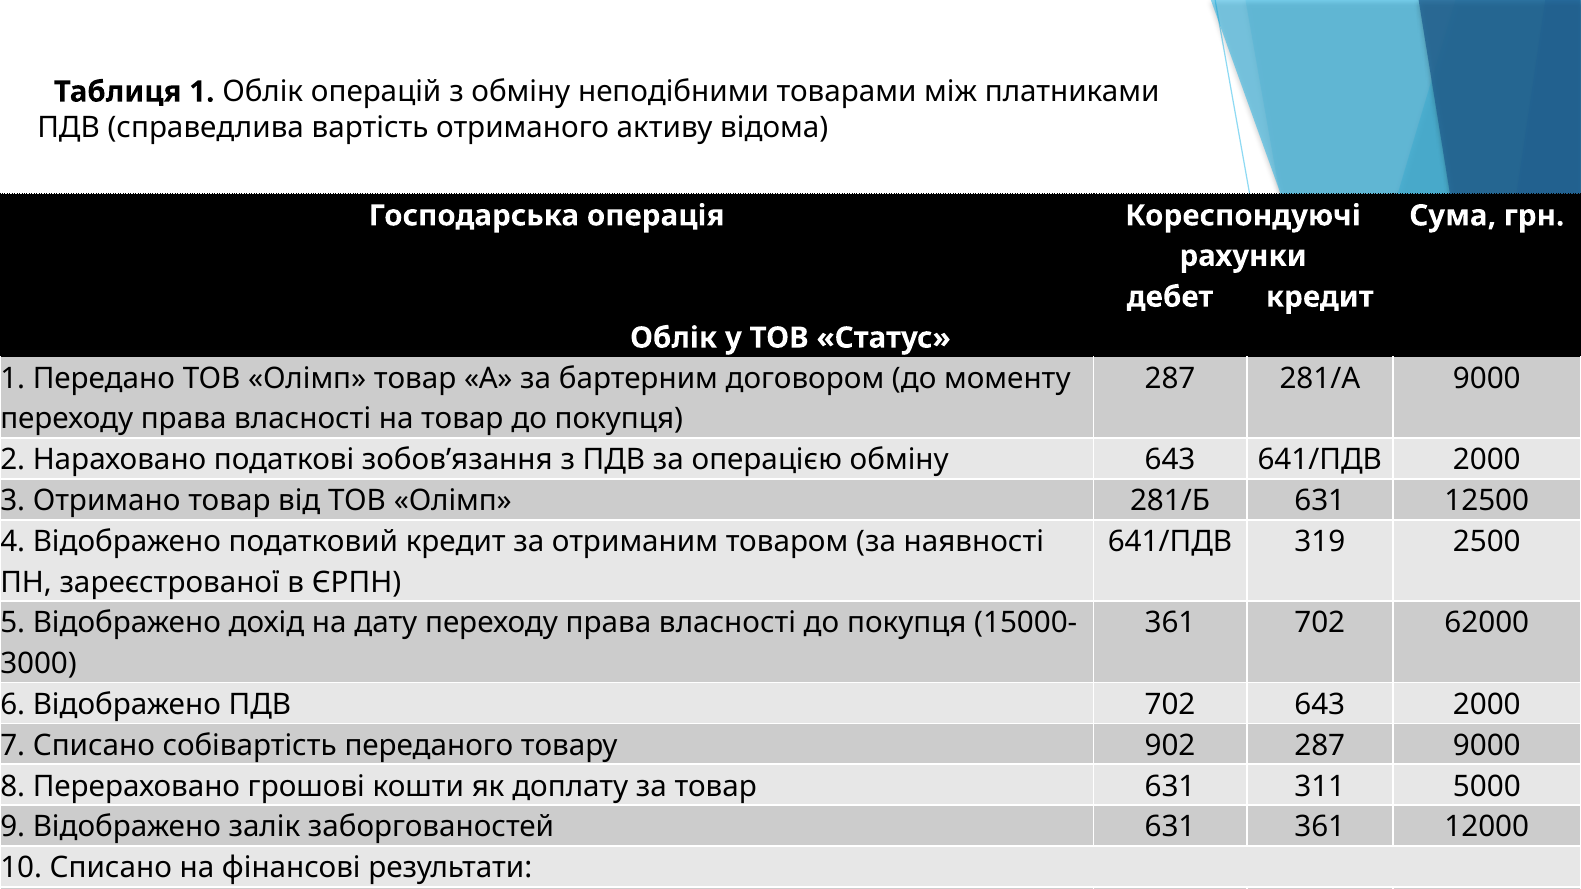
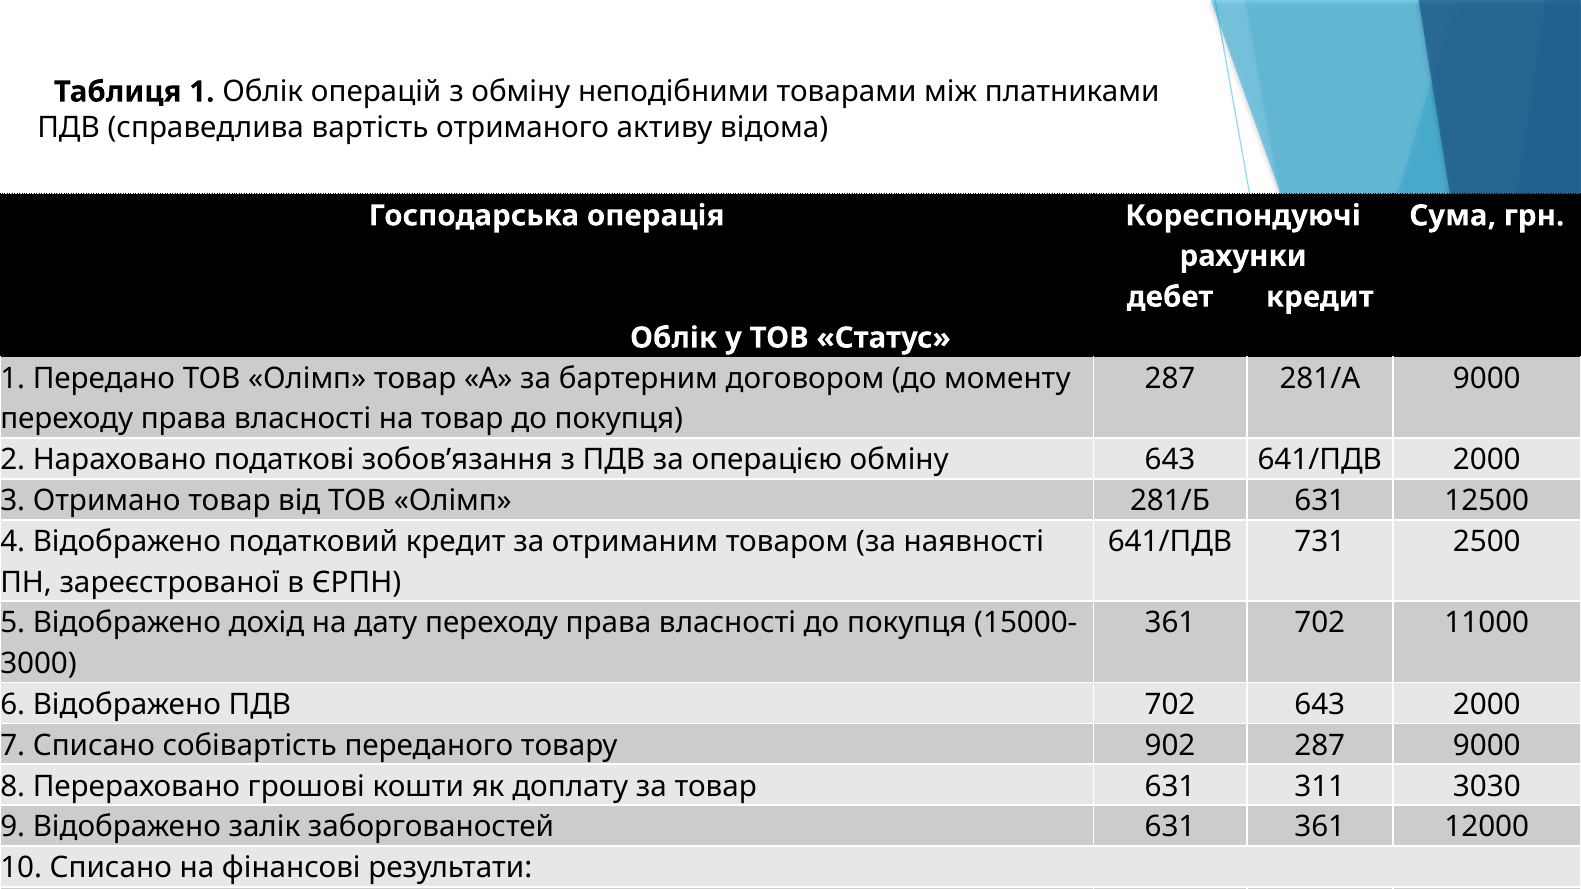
319: 319 -> 731
62000: 62000 -> 11000
5000: 5000 -> 3030
